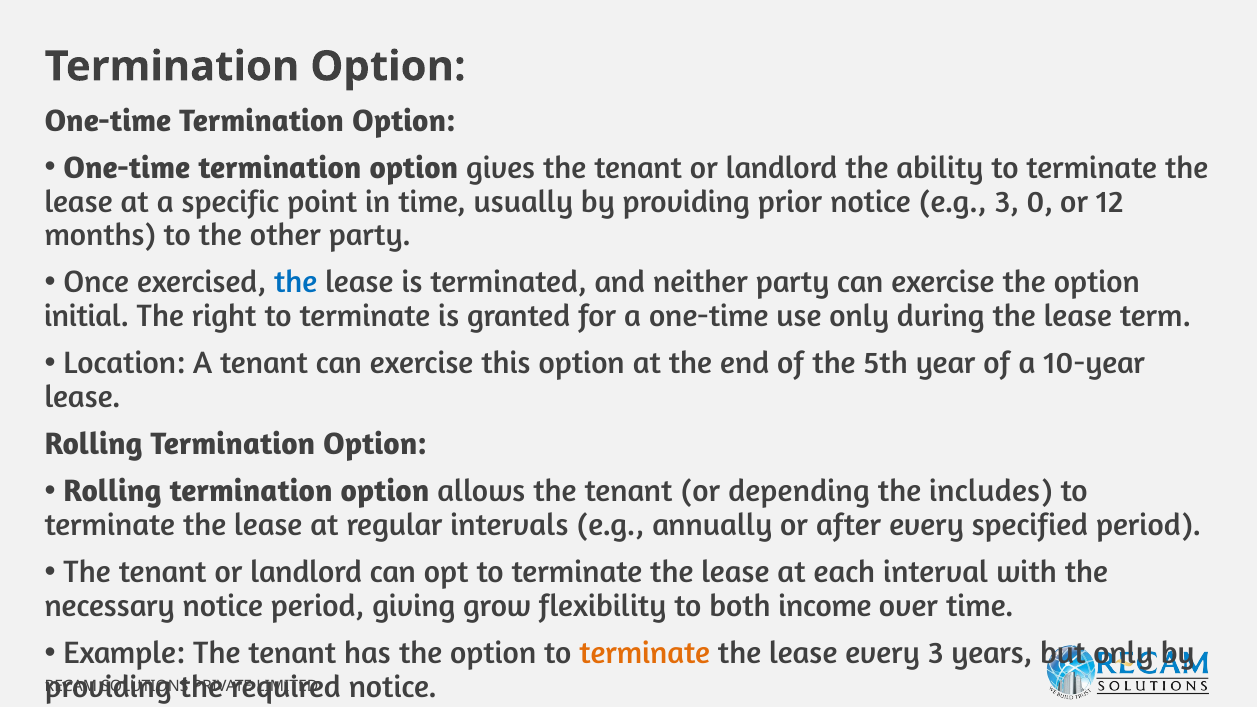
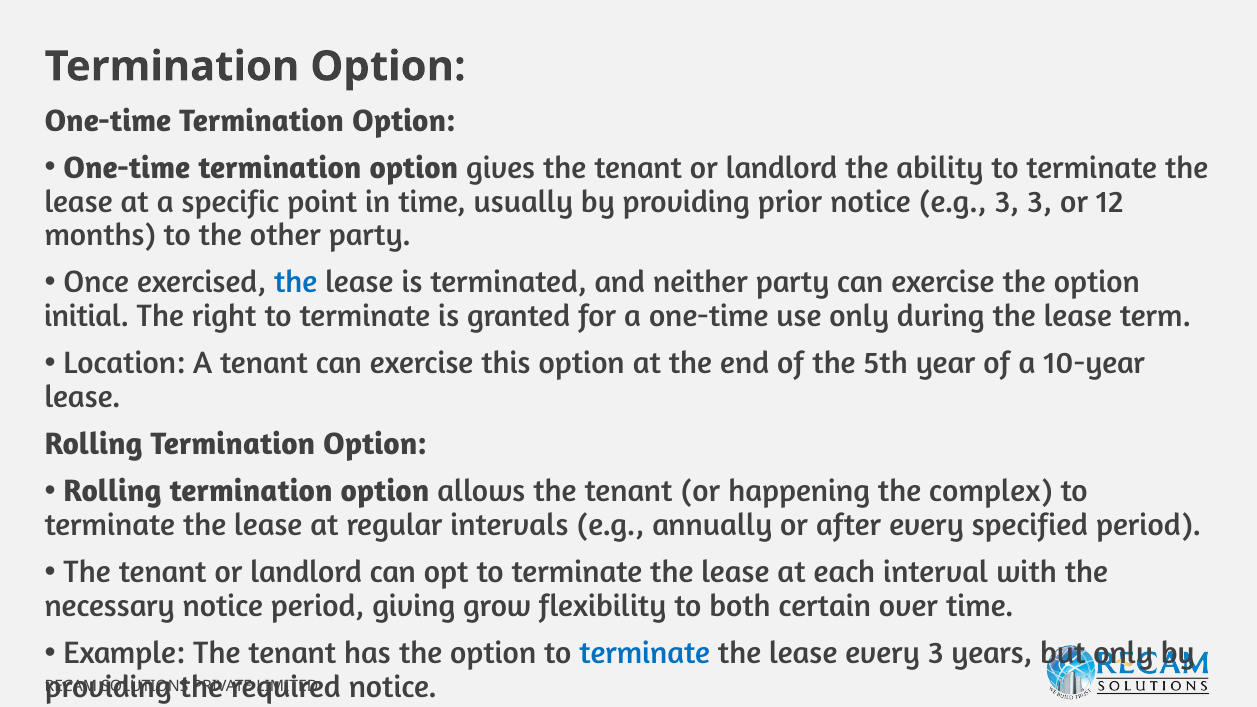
3 0: 0 -> 3
depending: depending -> happening
includes: includes -> complex
income: income -> certain
terminate at (645, 653) colour: orange -> blue
